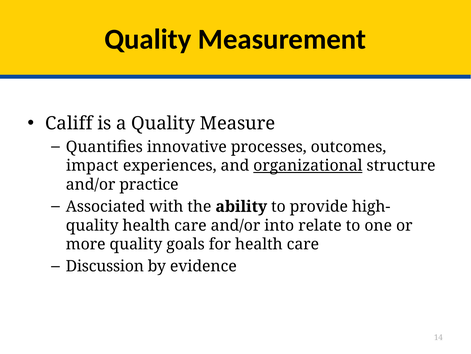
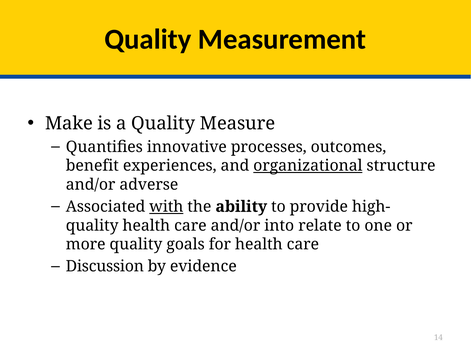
Califf: Califf -> Make
impact: impact -> benefit
practice: practice -> adverse
with underline: none -> present
